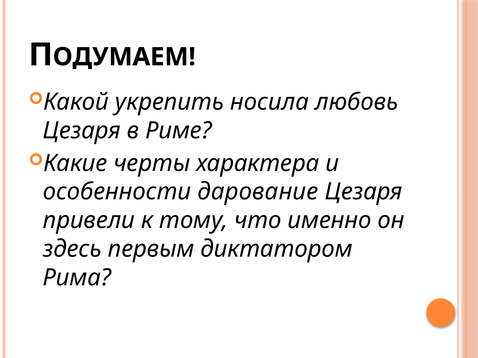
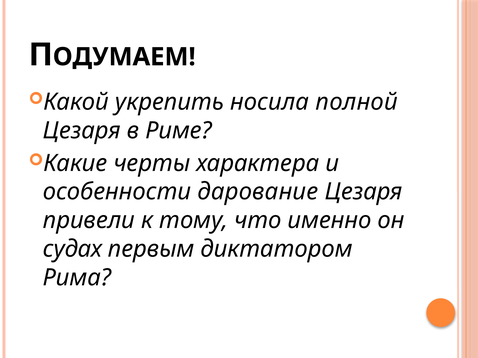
любовь: любовь -> полной
здесь: здесь -> судах
